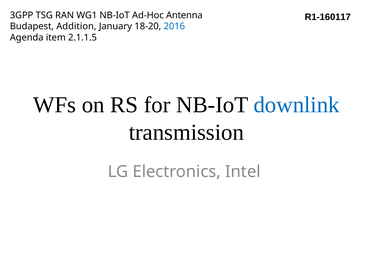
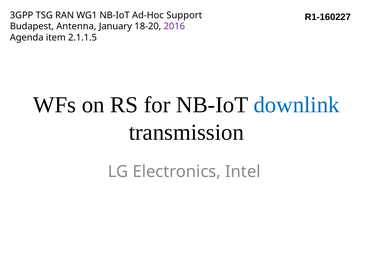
Antenna: Antenna -> Support
R1-160117: R1-160117 -> R1-160227
Addition: Addition -> Antenna
2016 colour: blue -> purple
